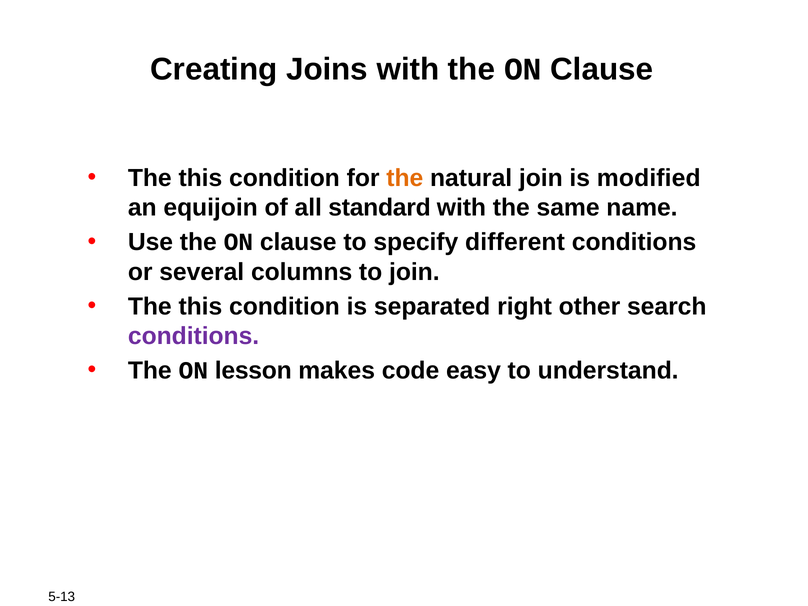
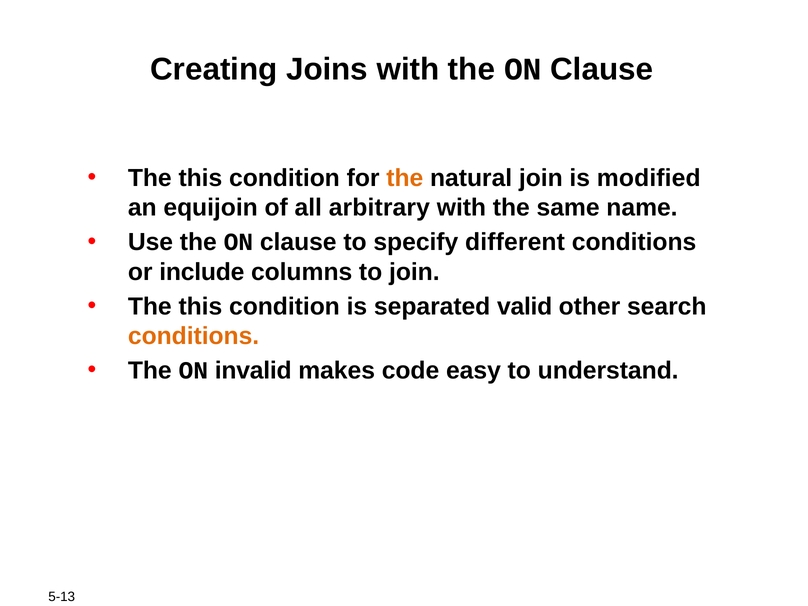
standard: standard -> arbitrary
several: several -> include
right: right -> valid
conditions at (194, 336) colour: purple -> orange
lesson: lesson -> invalid
